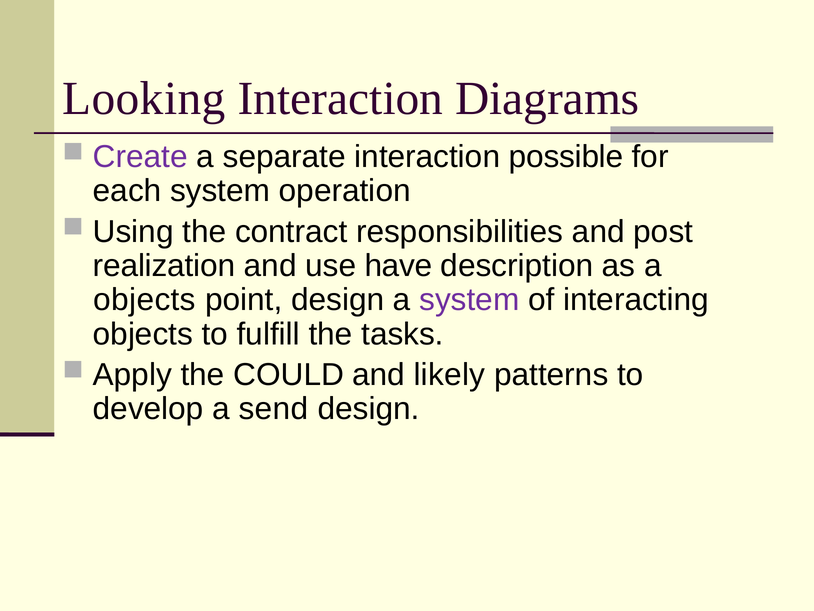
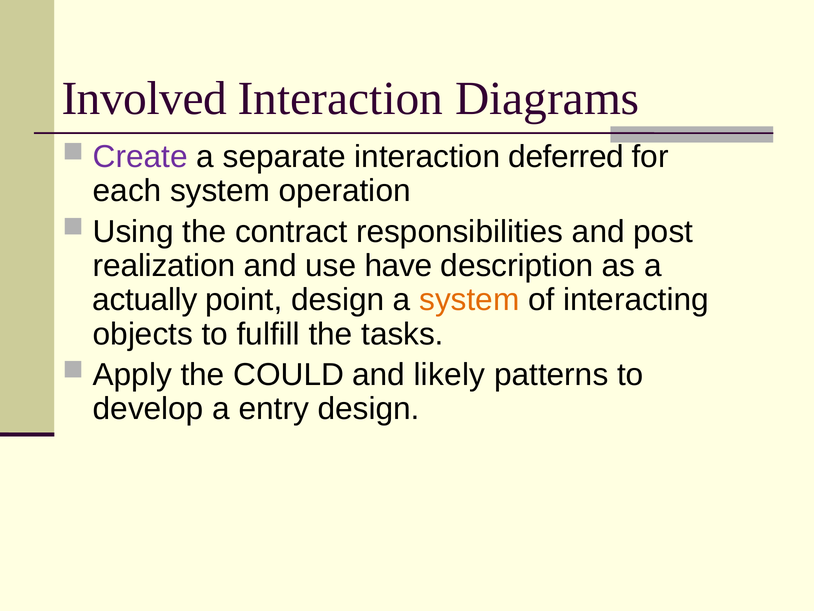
Looking: Looking -> Involved
possible: possible -> deferred
objects at (145, 300): objects -> actually
system at (469, 300) colour: purple -> orange
send: send -> entry
